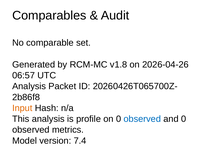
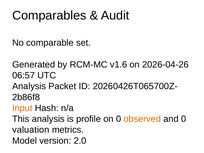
v1.8: v1.8 -> v1.6
observed at (142, 119) colour: blue -> orange
observed at (31, 130): observed -> valuation
7.4: 7.4 -> 2.0
